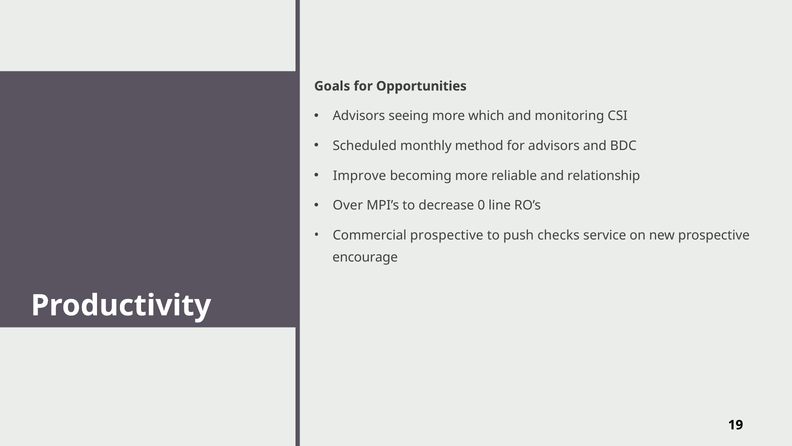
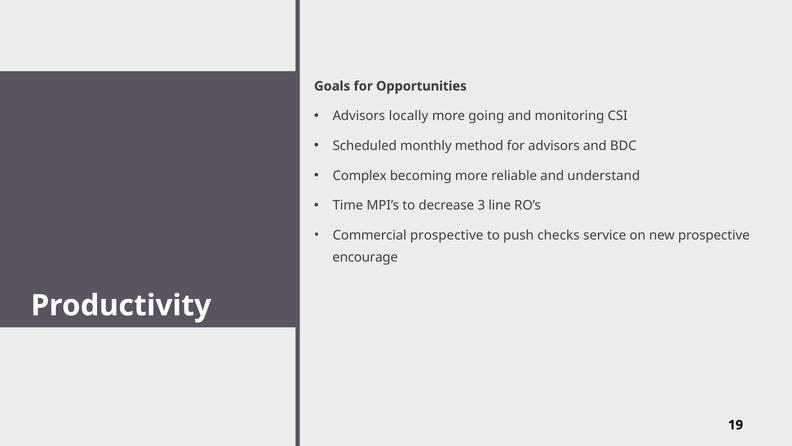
seeing: seeing -> locally
which: which -> going
Improve: Improve -> Complex
relationship: relationship -> understand
Over: Over -> Time
0: 0 -> 3
